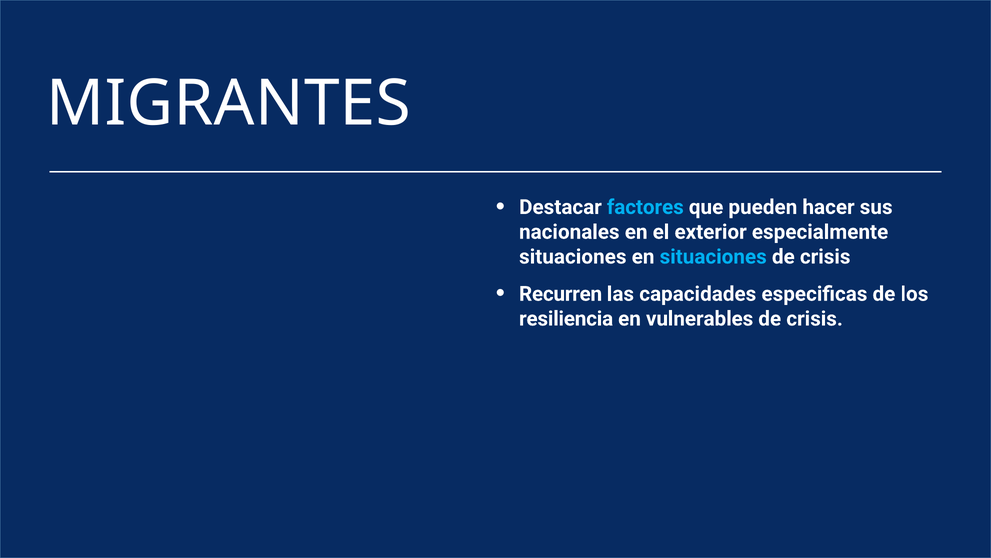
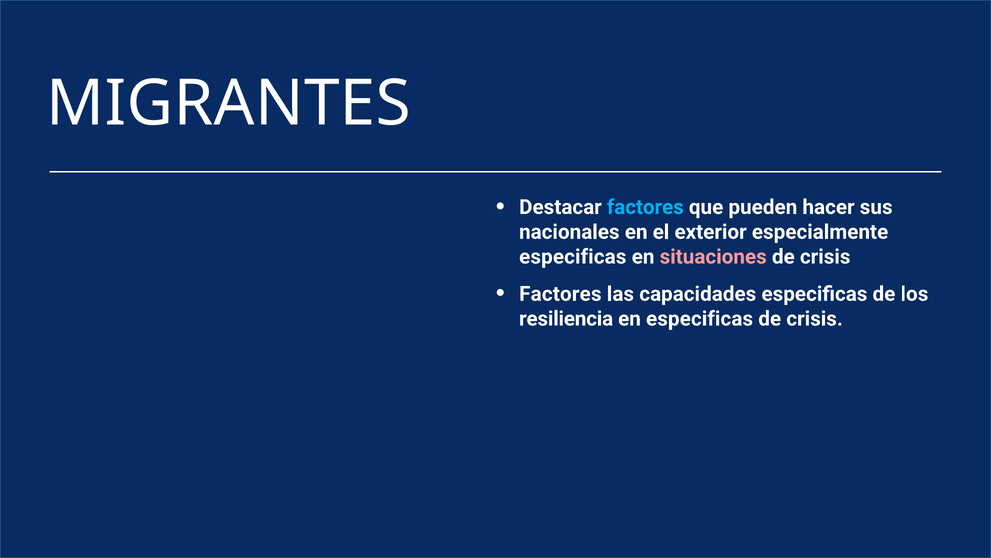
situaciones at (573, 257): situaciones -> especificas
situaciones at (713, 257) colour: light blue -> pink
Recurren at (561, 294): Recurren -> Factores
en vulnerables: vulnerables -> especificas
